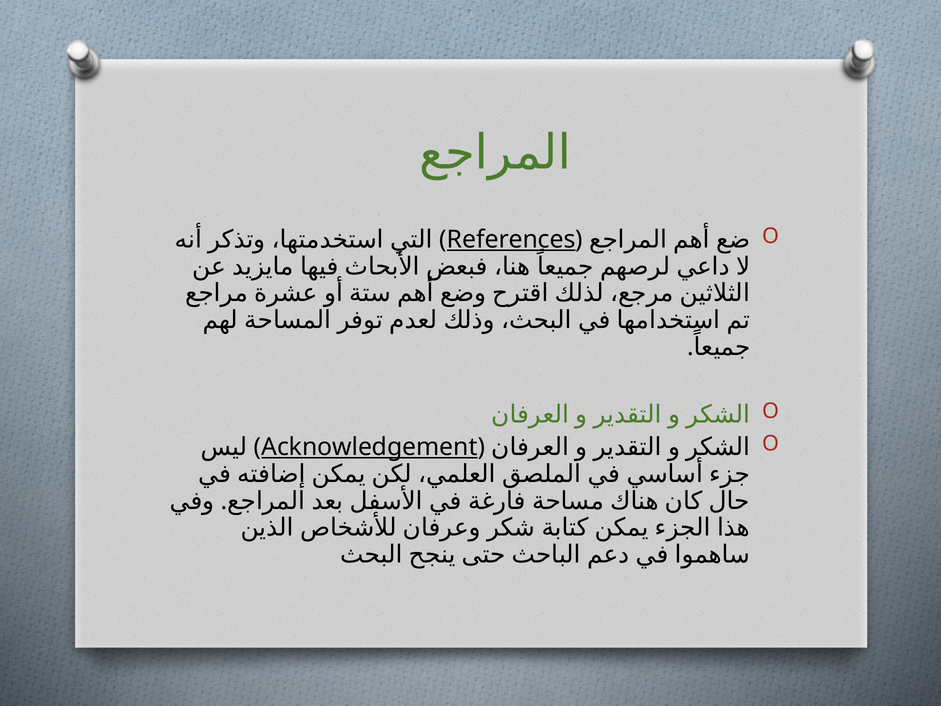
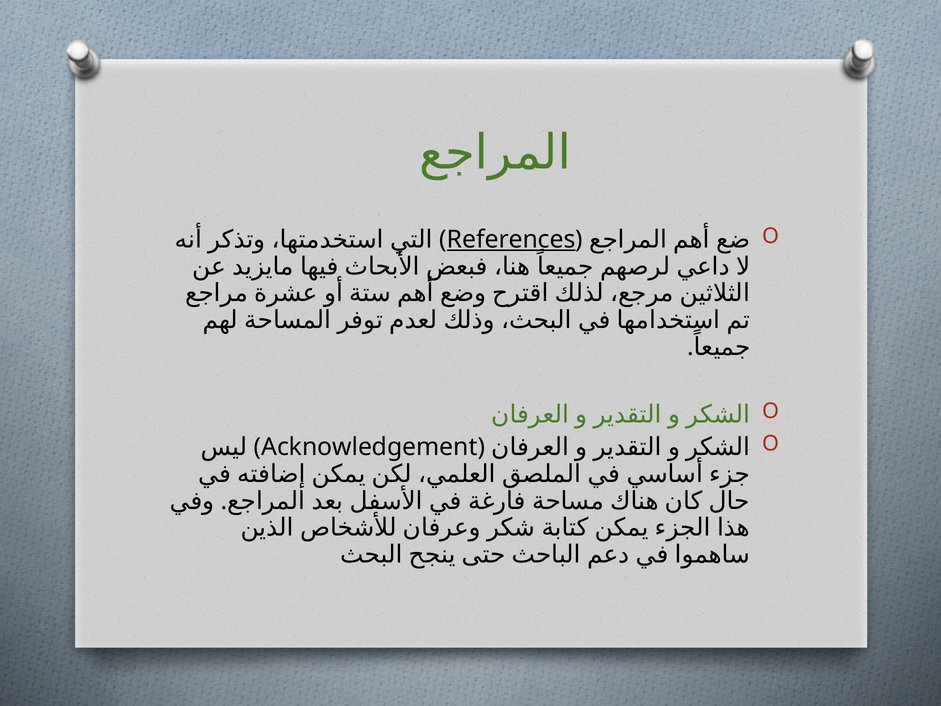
Acknowledgement underline: present -> none
